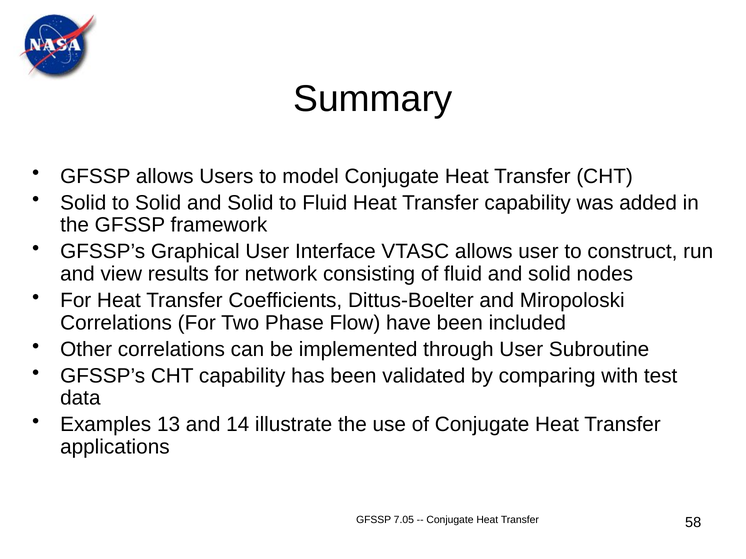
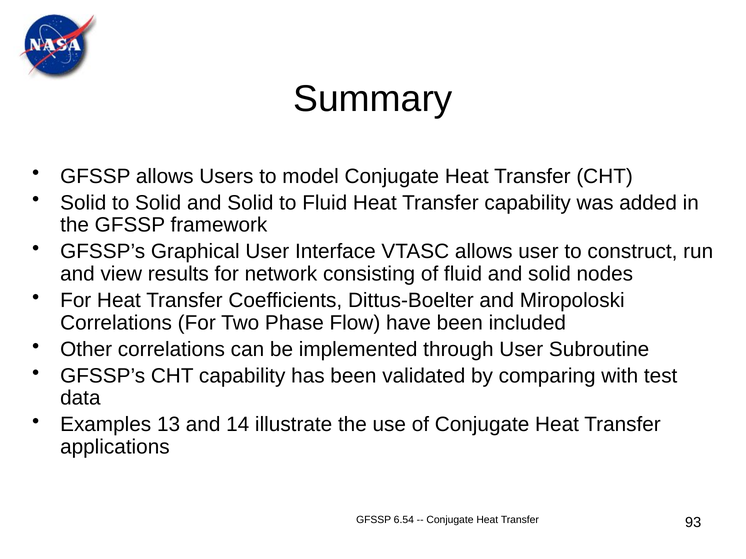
7.05: 7.05 -> 6.54
58: 58 -> 93
